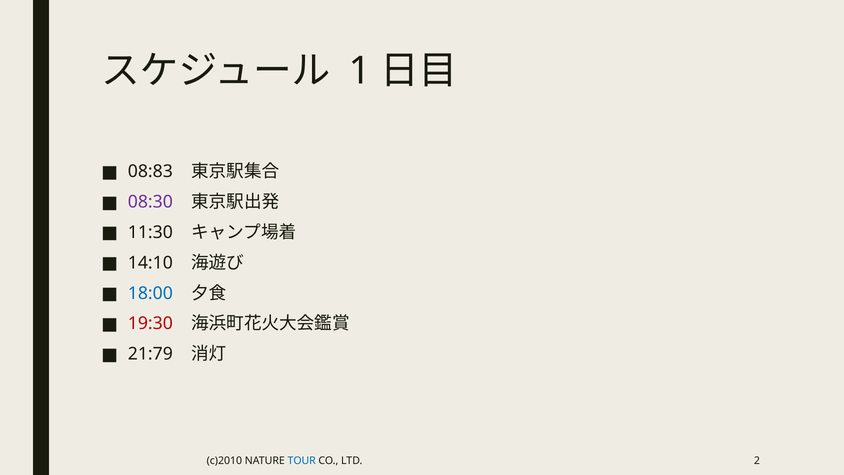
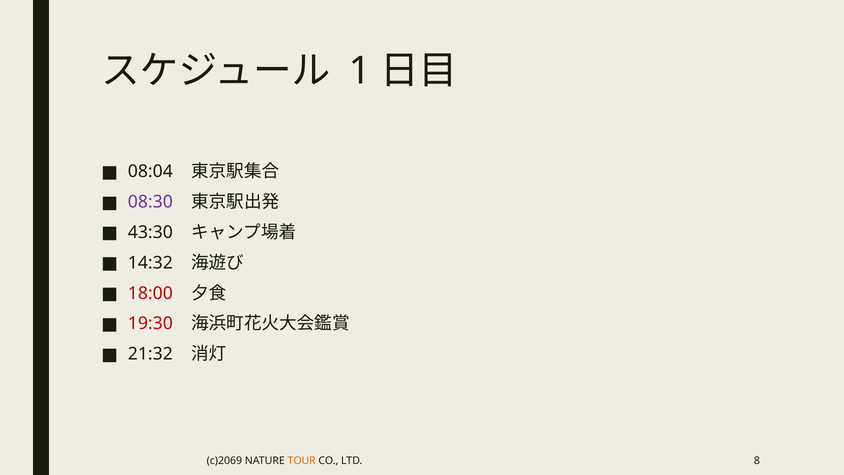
08:83: 08:83 -> 08:04
11:30: 11:30 -> 43:30
14:10: 14:10 -> 14:32
18:00 colour: blue -> red
21:79: 21:79 -> 21:32
c)2010: c)2010 -> c)2069
TOUR colour: blue -> orange
2: 2 -> 8
